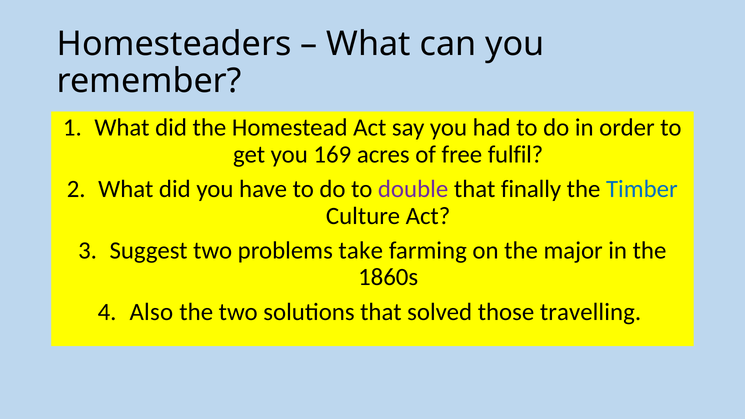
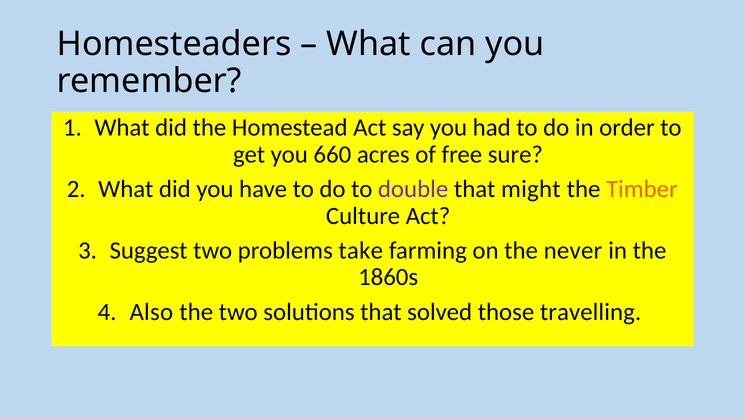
169: 169 -> 660
fulfil: fulfil -> sure
finally: finally -> might
Timber colour: blue -> orange
major: major -> never
